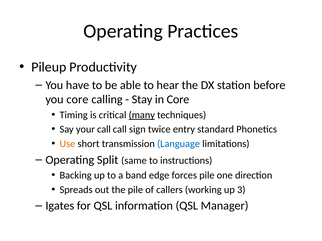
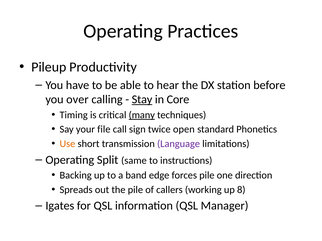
you core: core -> over
Stay underline: none -> present
your call: call -> file
entry: entry -> open
Language colour: blue -> purple
3: 3 -> 8
